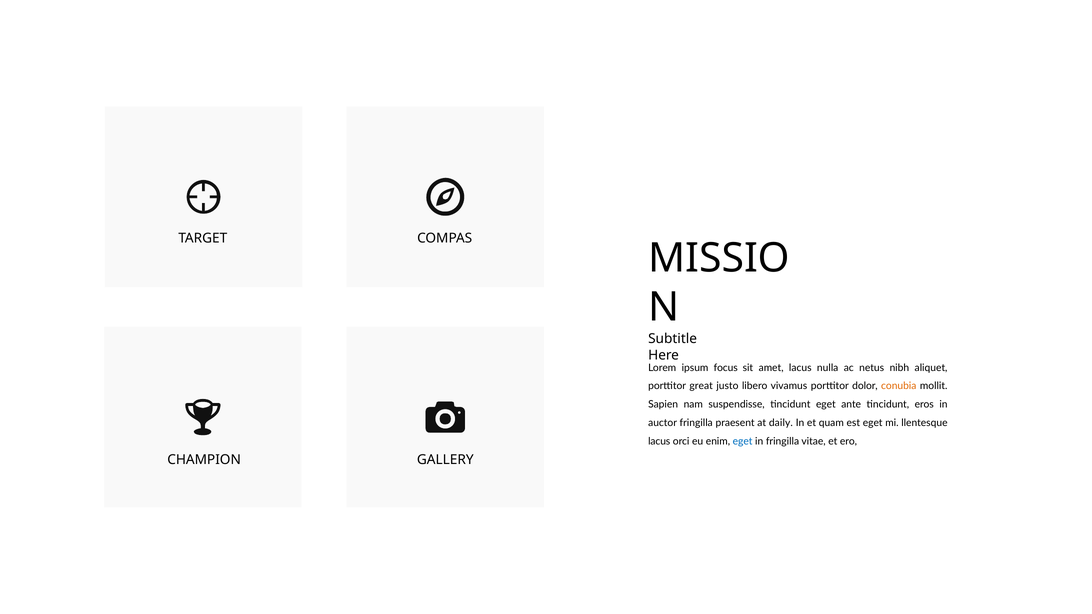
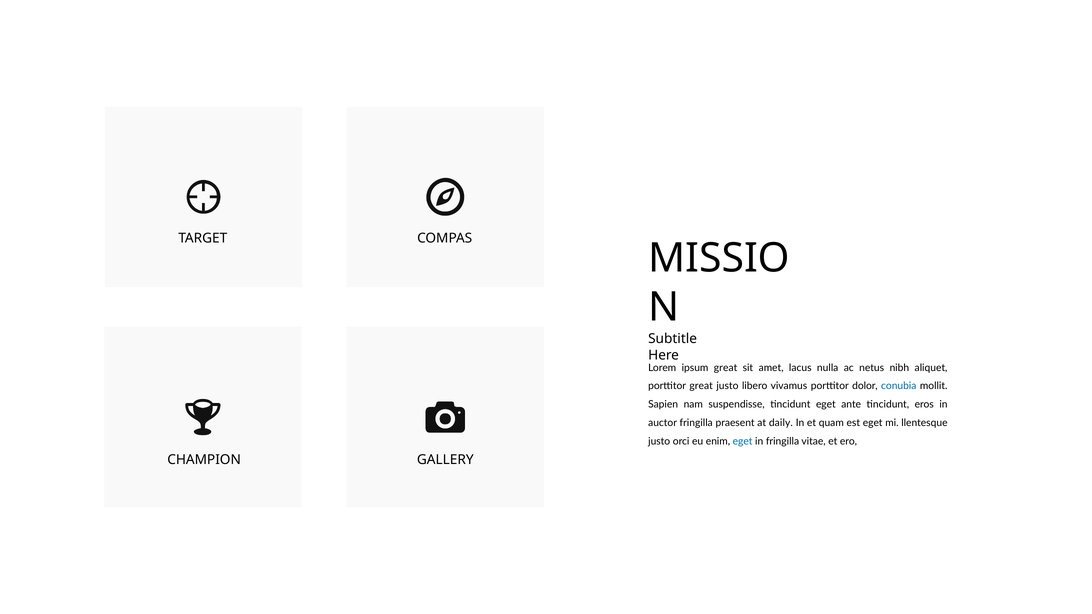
ipsum focus: focus -> great
conubia colour: orange -> blue
lacus at (659, 442): lacus -> justo
